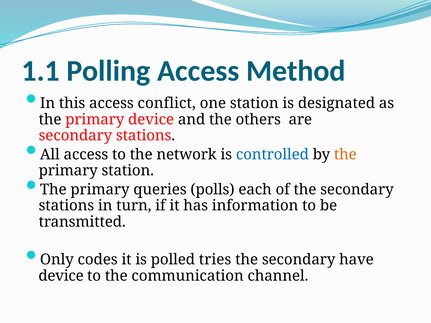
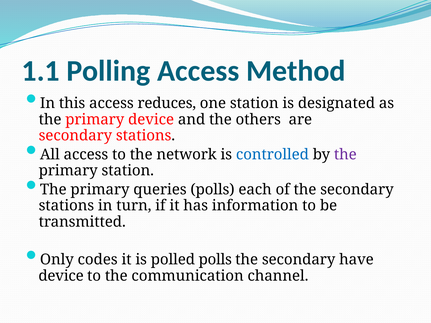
conflict: conflict -> reduces
the at (345, 155) colour: orange -> purple
polled tries: tries -> polls
